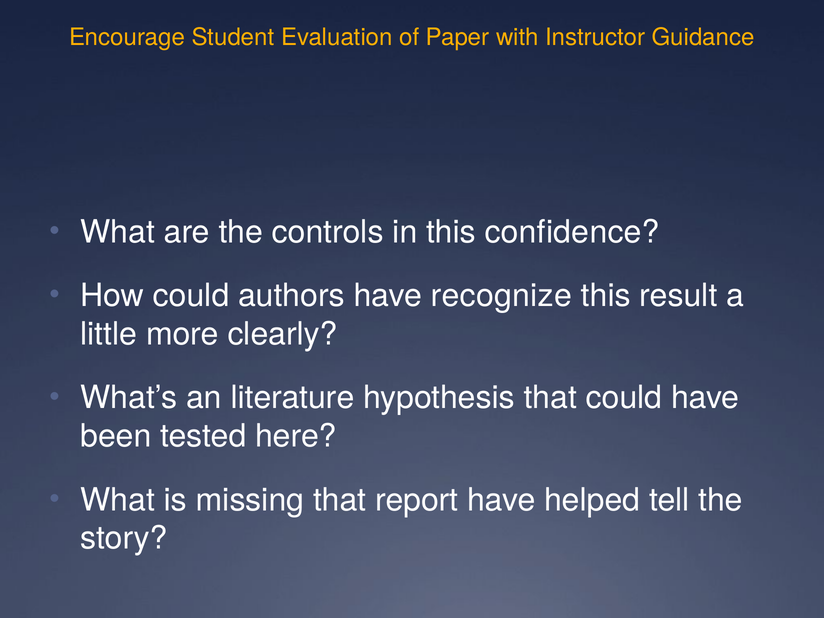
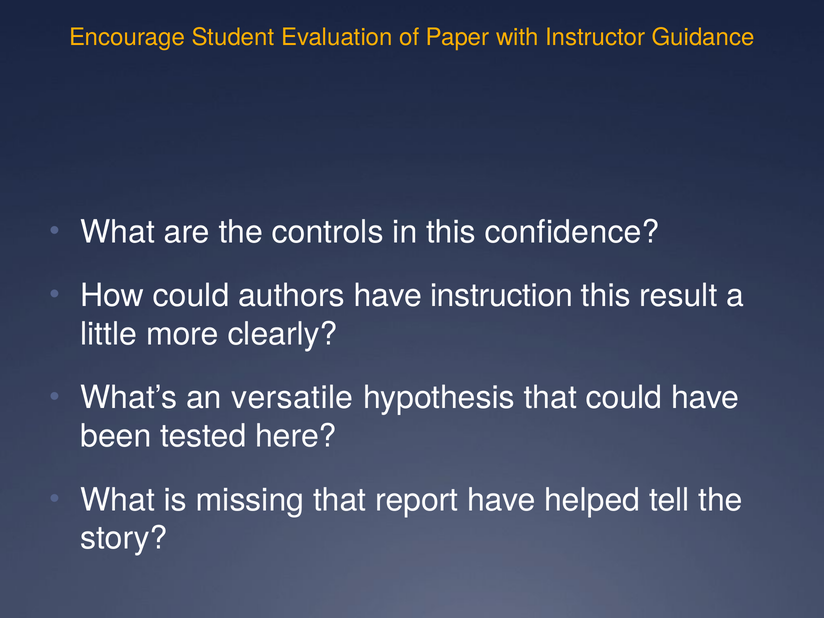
recognize: recognize -> instruction
literature: literature -> versatile
